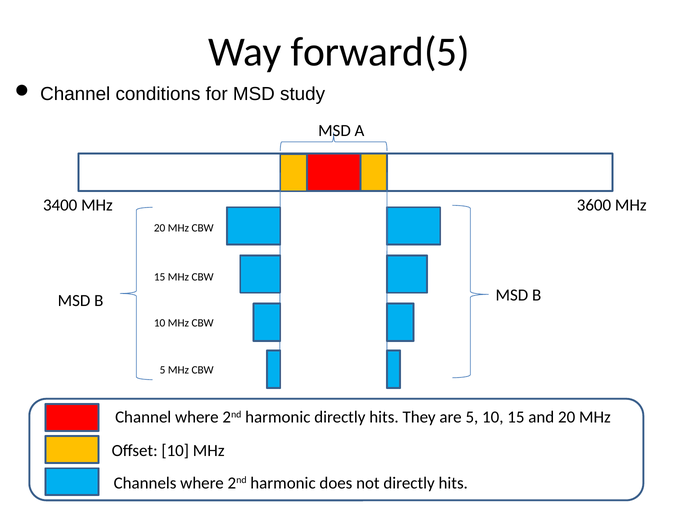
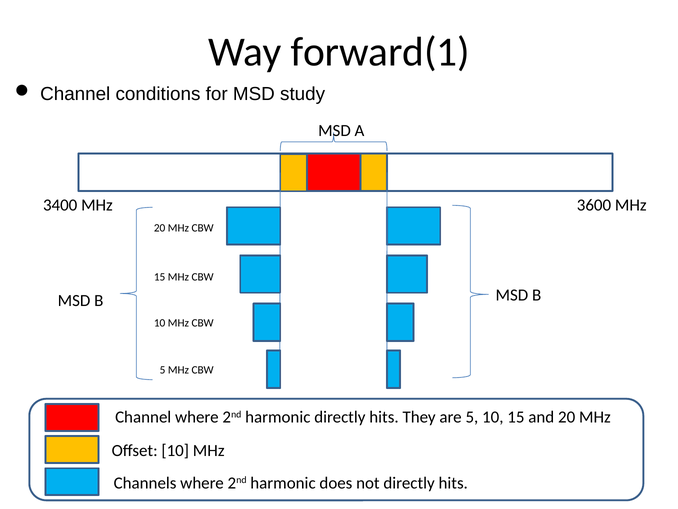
forward(5: forward(5 -> forward(1
